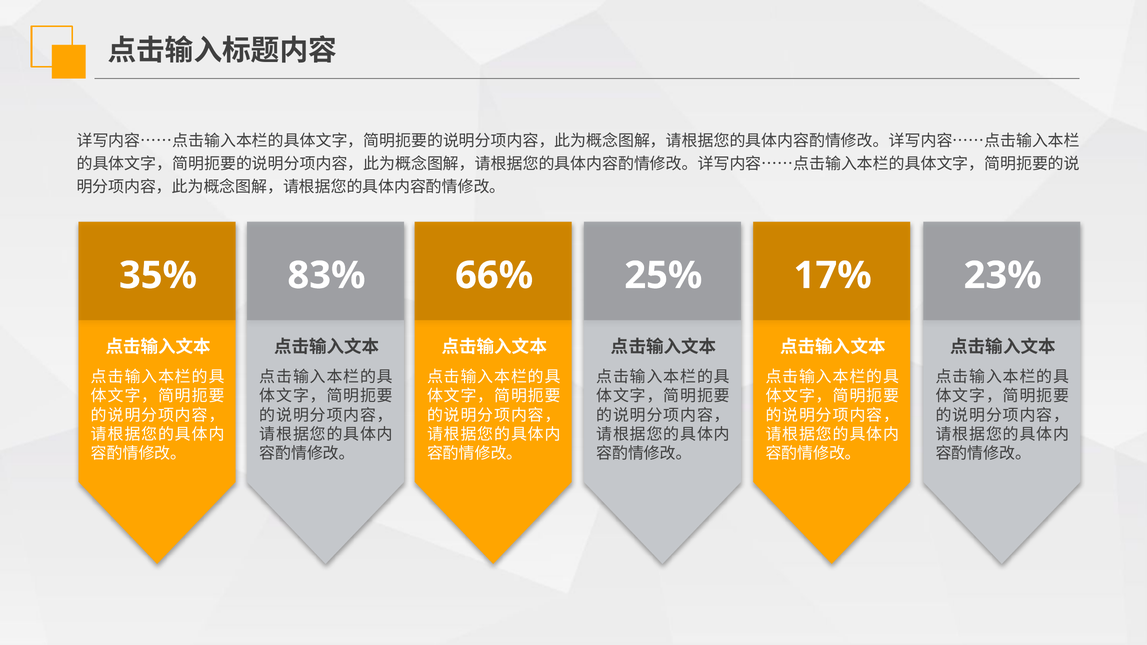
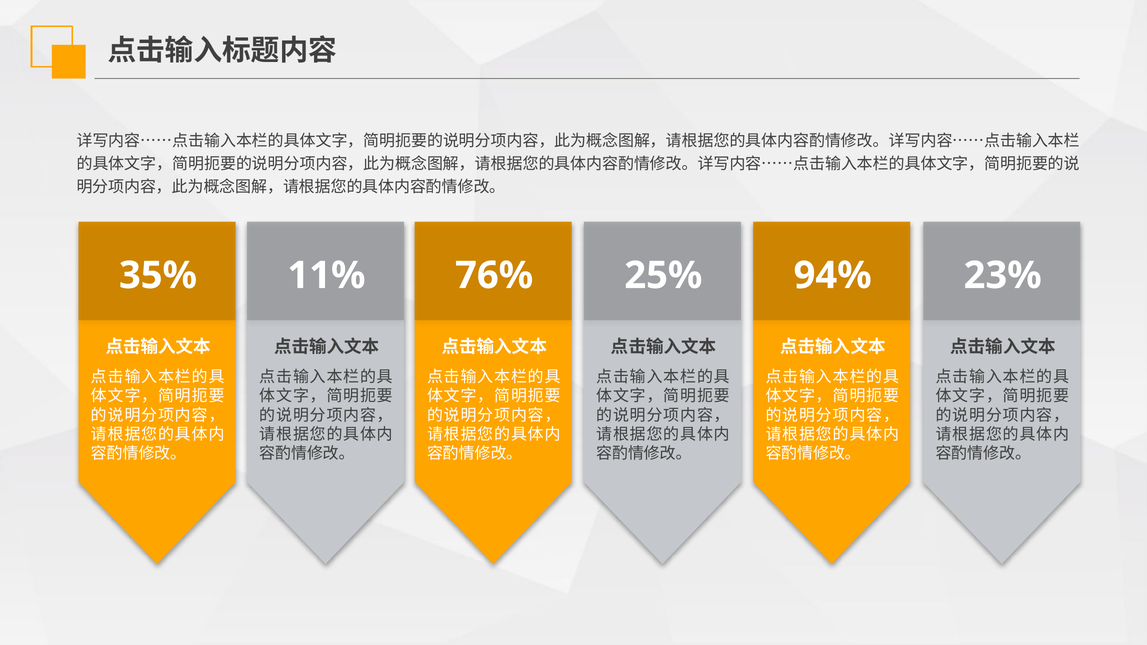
83%: 83% -> 11%
66%: 66% -> 76%
17%: 17% -> 94%
